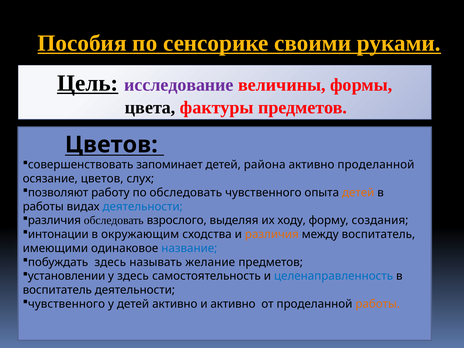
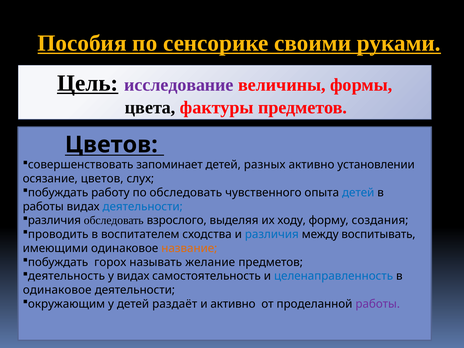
района: района -> разных
активно проделанной: проделанной -> установлении
позволяют at (58, 193): позволяют -> побуждать
детей at (358, 193) colour: orange -> blue
интонации: интонации -> проводить
окружающим: окружающим -> воспитателем
различия at (272, 234) colour: orange -> blue
между воспитатель: воспитатель -> воспитывать
название colour: blue -> orange
побуждать здесь: здесь -> горох
установлении: установлении -> деятельность
у здесь: здесь -> видах
воспитатель at (57, 290): воспитатель -> одинаковое
чувственного at (66, 304): чувственного -> окружающим
детей активно: активно -> раздаёт
работы at (378, 304) colour: orange -> purple
